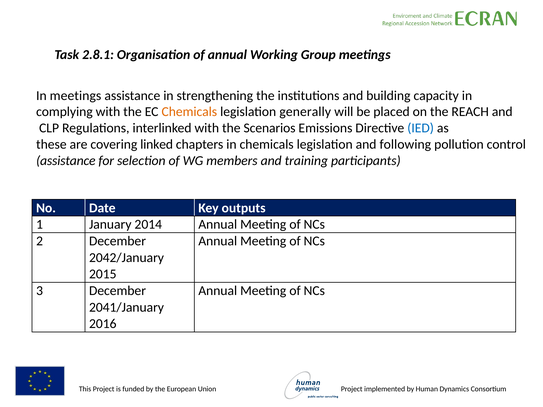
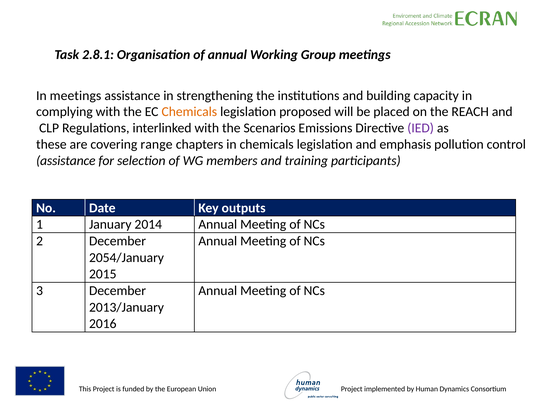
generally: generally -> proposed
IED colour: blue -> purple
linked: linked -> range
following: following -> emphasis
2042/January: 2042/January -> 2054/January
2041/January: 2041/January -> 2013/January
